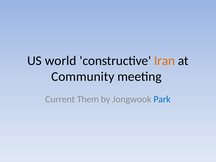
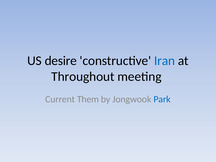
world: world -> desire
Iran colour: orange -> blue
Community: Community -> Throughout
